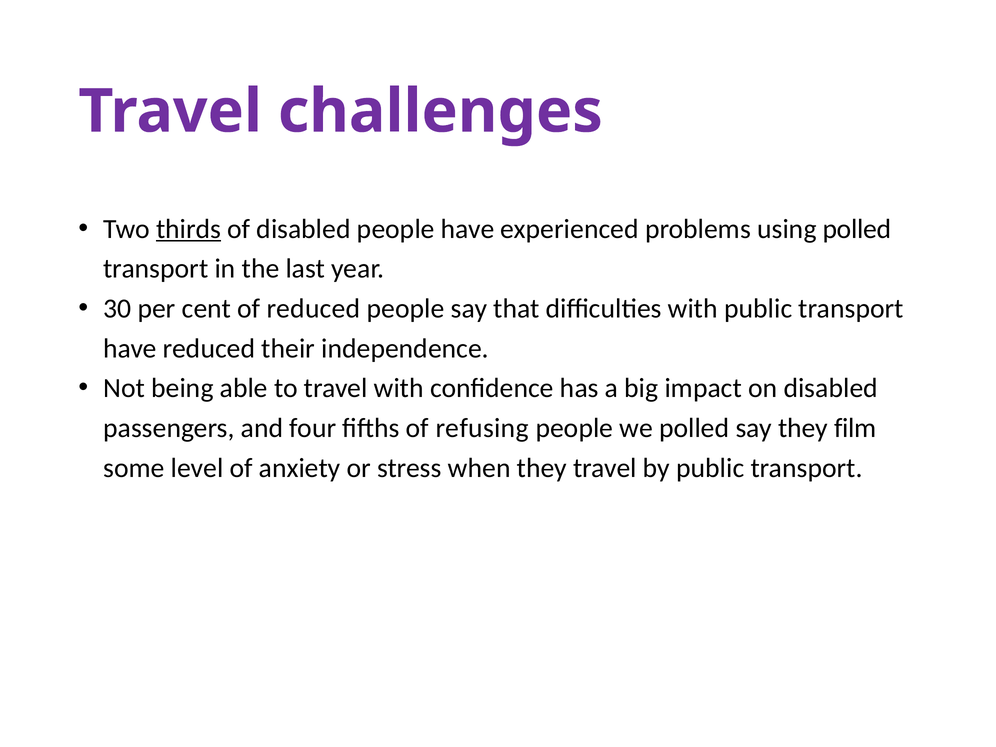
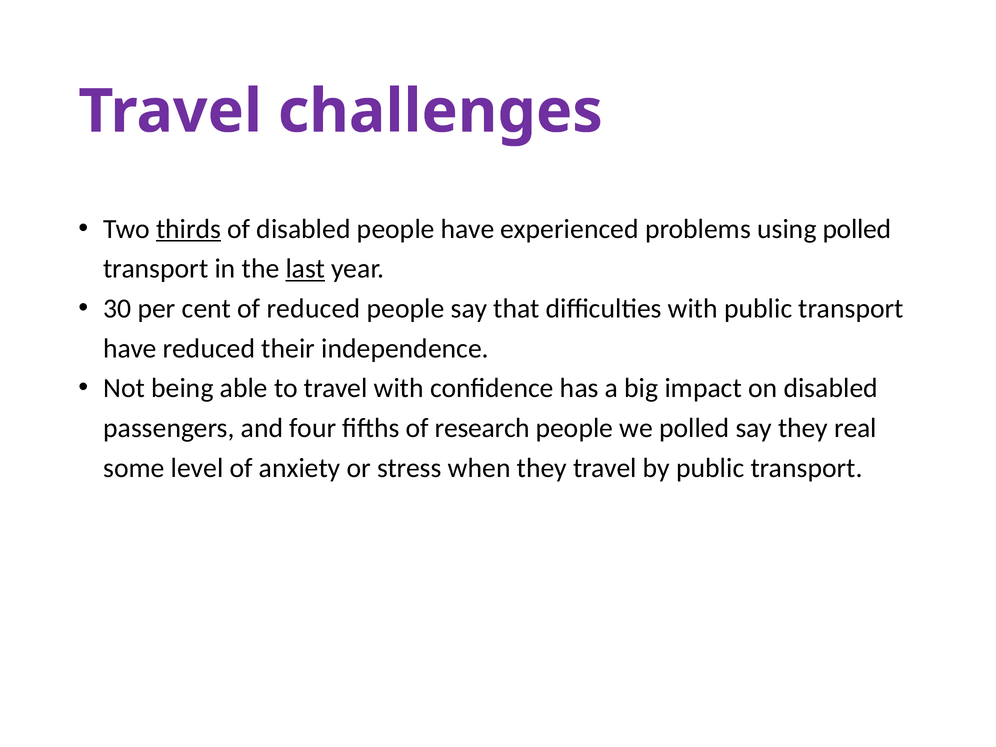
last underline: none -> present
refusing: refusing -> research
film: film -> real
